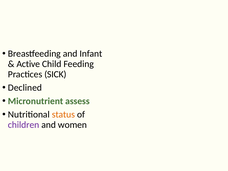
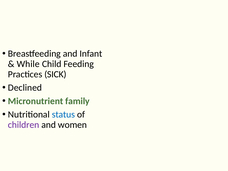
Active: Active -> While
assess: assess -> family
status colour: orange -> blue
